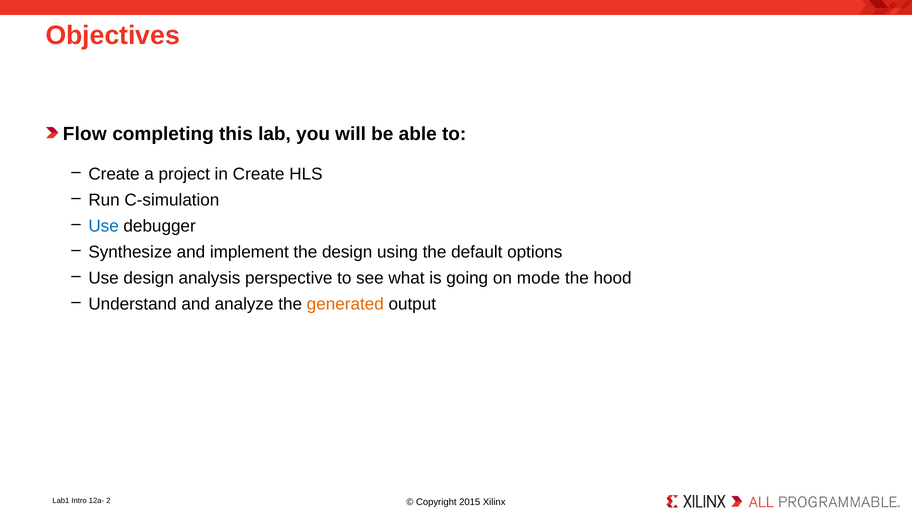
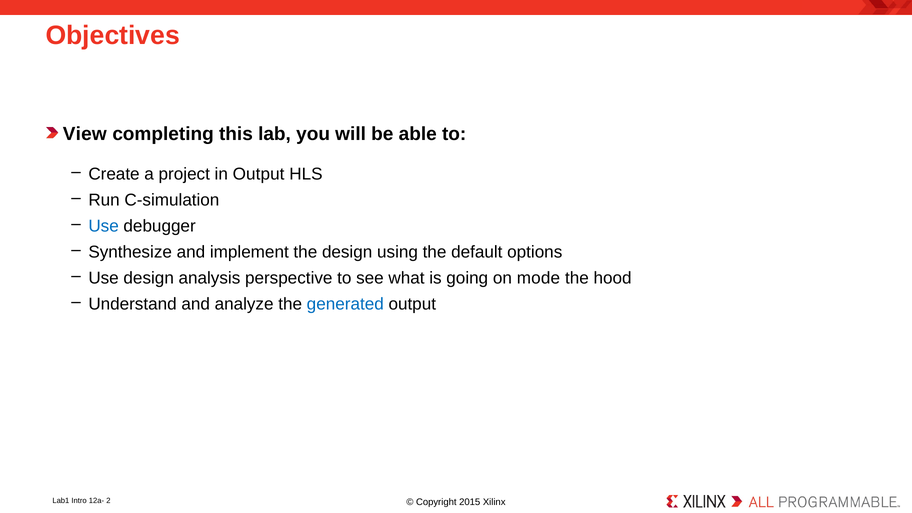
Flow: Flow -> View
in Create: Create -> Output
generated colour: orange -> blue
